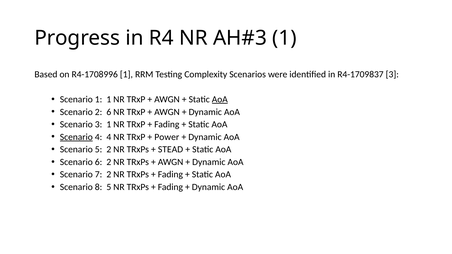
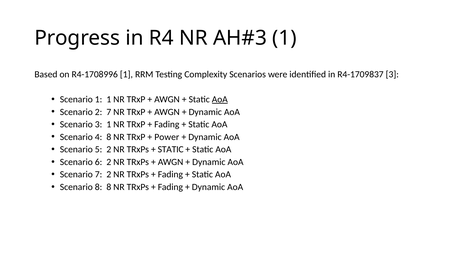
2 6: 6 -> 7
Scenario at (76, 137) underline: present -> none
4 4: 4 -> 8
STEAD at (171, 150): STEAD -> STATIC
8 5: 5 -> 8
